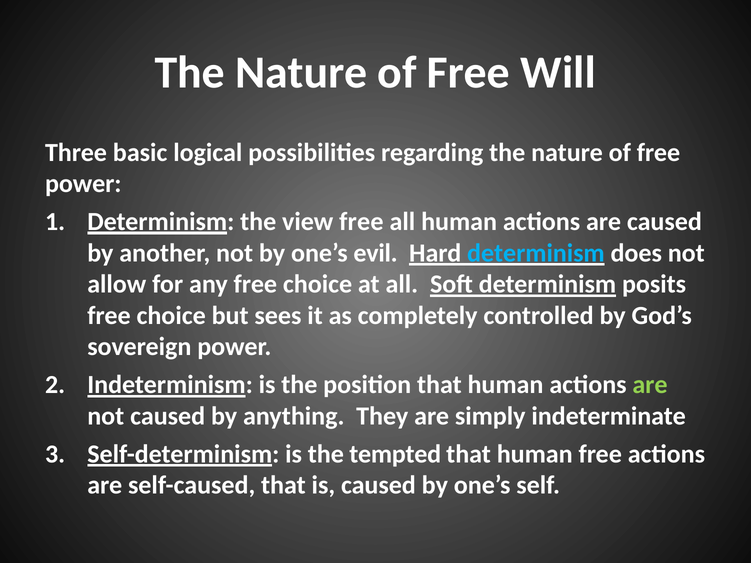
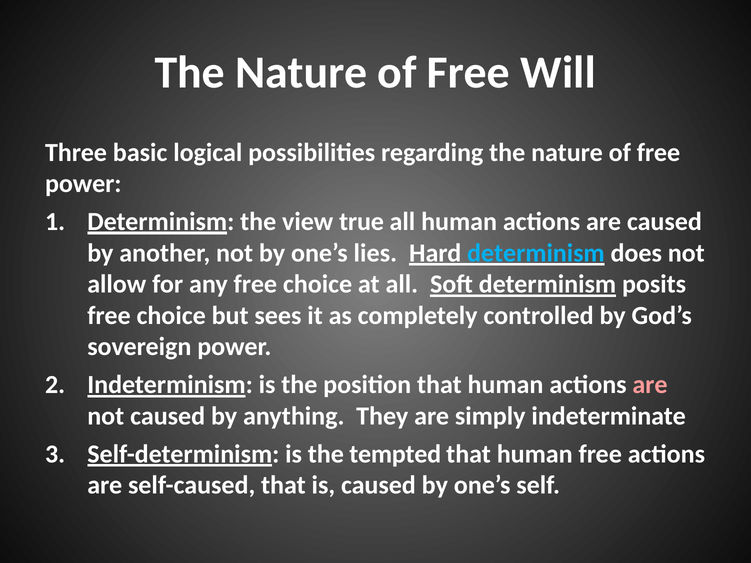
view free: free -> true
evil: evil -> lies
are at (650, 385) colour: light green -> pink
